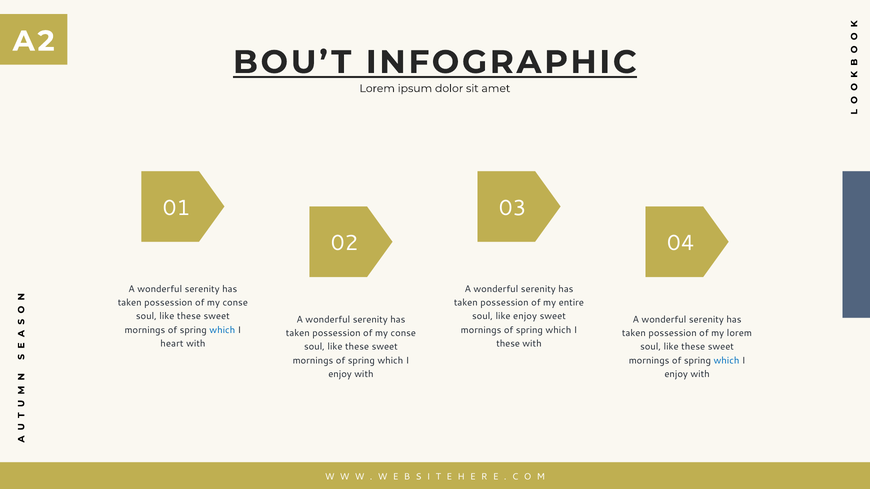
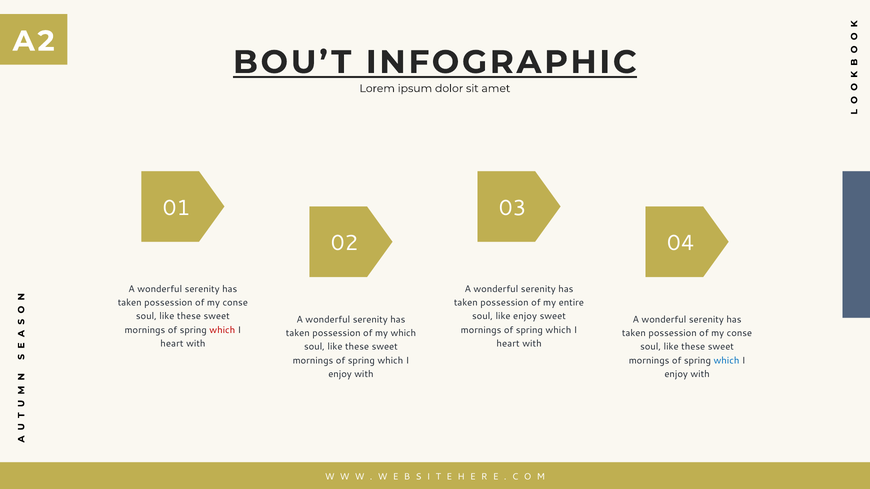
which at (222, 330) colour: blue -> red
conse at (403, 333): conse -> which
lorem at (739, 333): lorem -> conse
these at (508, 344): these -> heart
